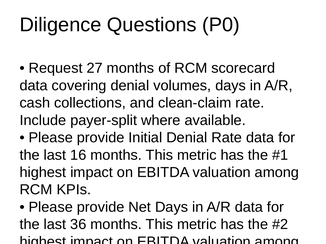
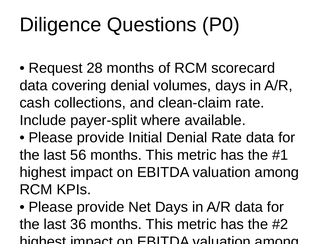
27: 27 -> 28
16: 16 -> 56
